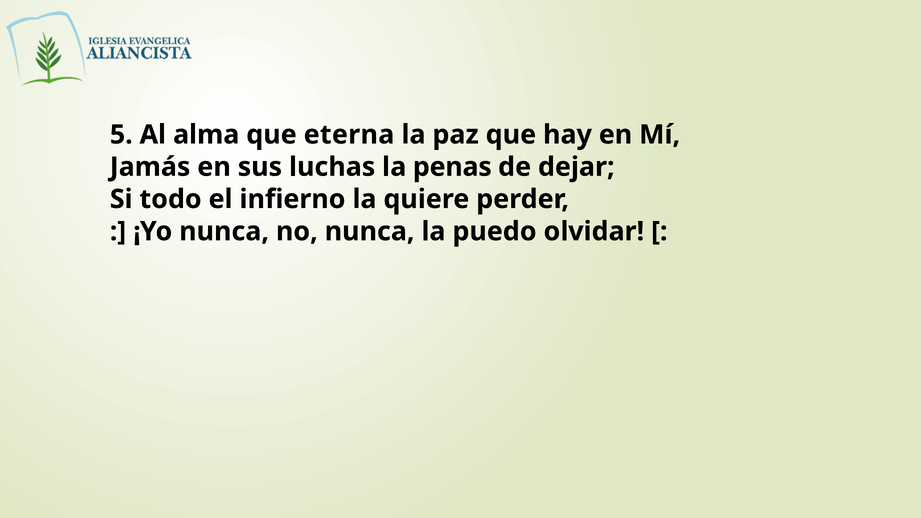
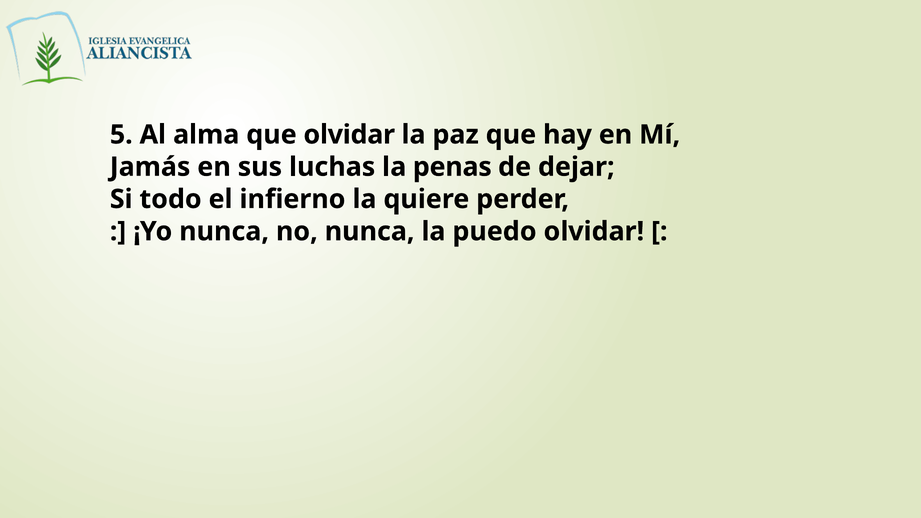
que eterna: eterna -> olvidar
